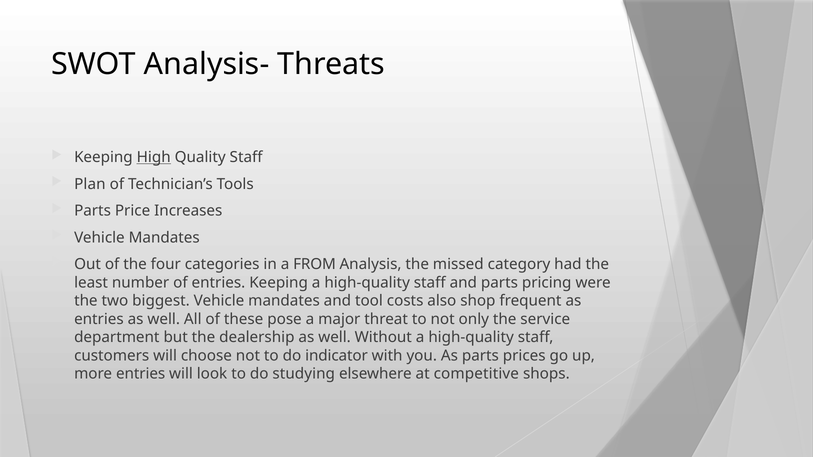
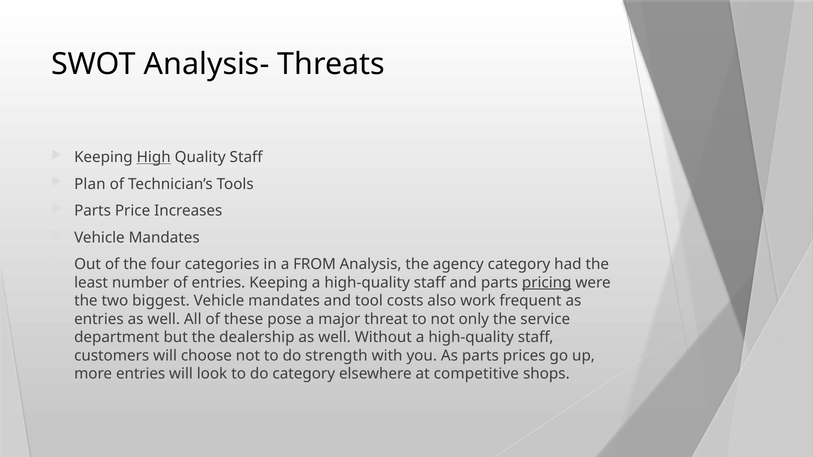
missed: missed -> agency
pricing underline: none -> present
shop: shop -> work
indicator: indicator -> strength
do studying: studying -> category
